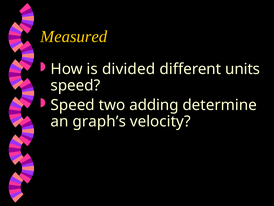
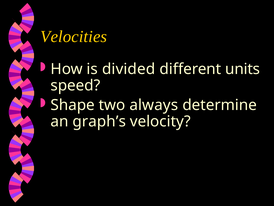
Measured: Measured -> Velocities
Speed at (73, 105): Speed -> Shape
adding: adding -> always
